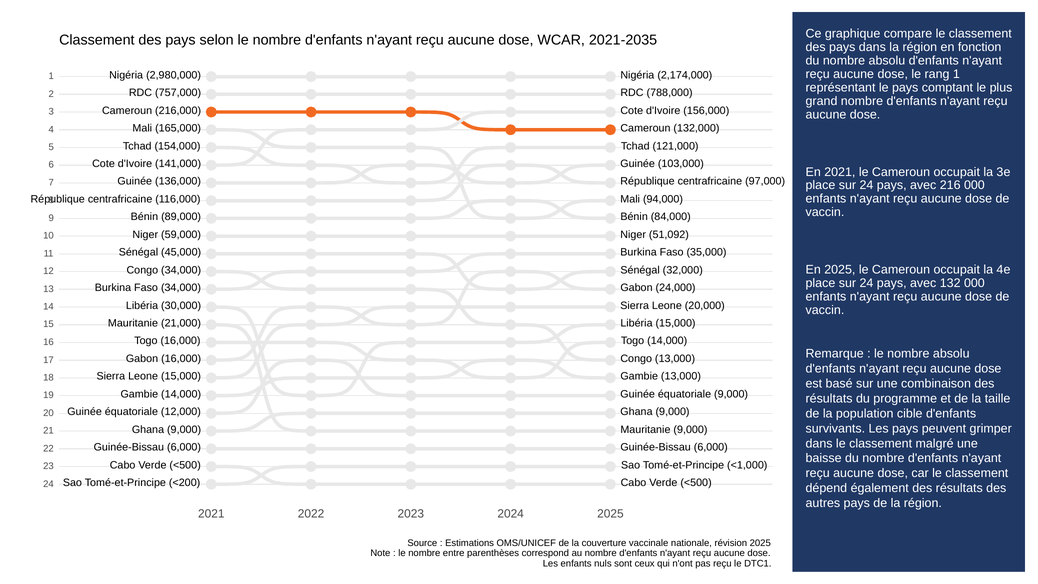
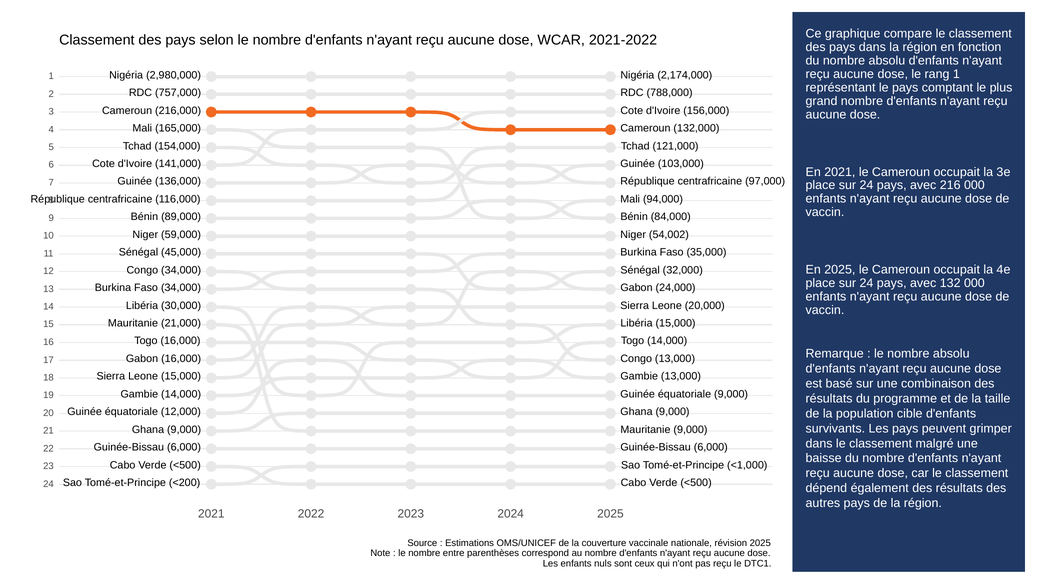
2021-2035: 2021-2035 -> 2021-2022
51,092: 51,092 -> 54,002
